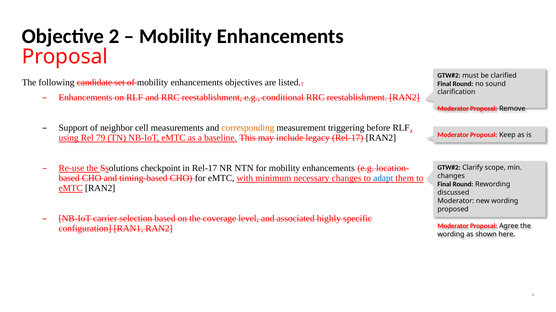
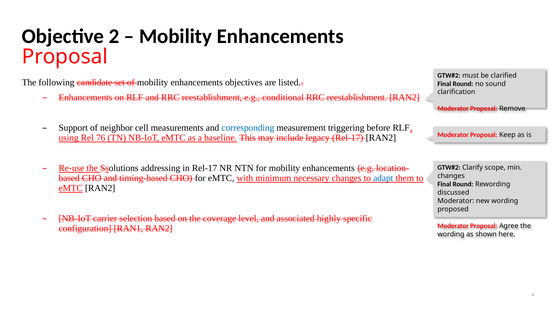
corresponding colour: orange -> blue
79: 79 -> 76
checkpoint: checkpoint -> addressing
